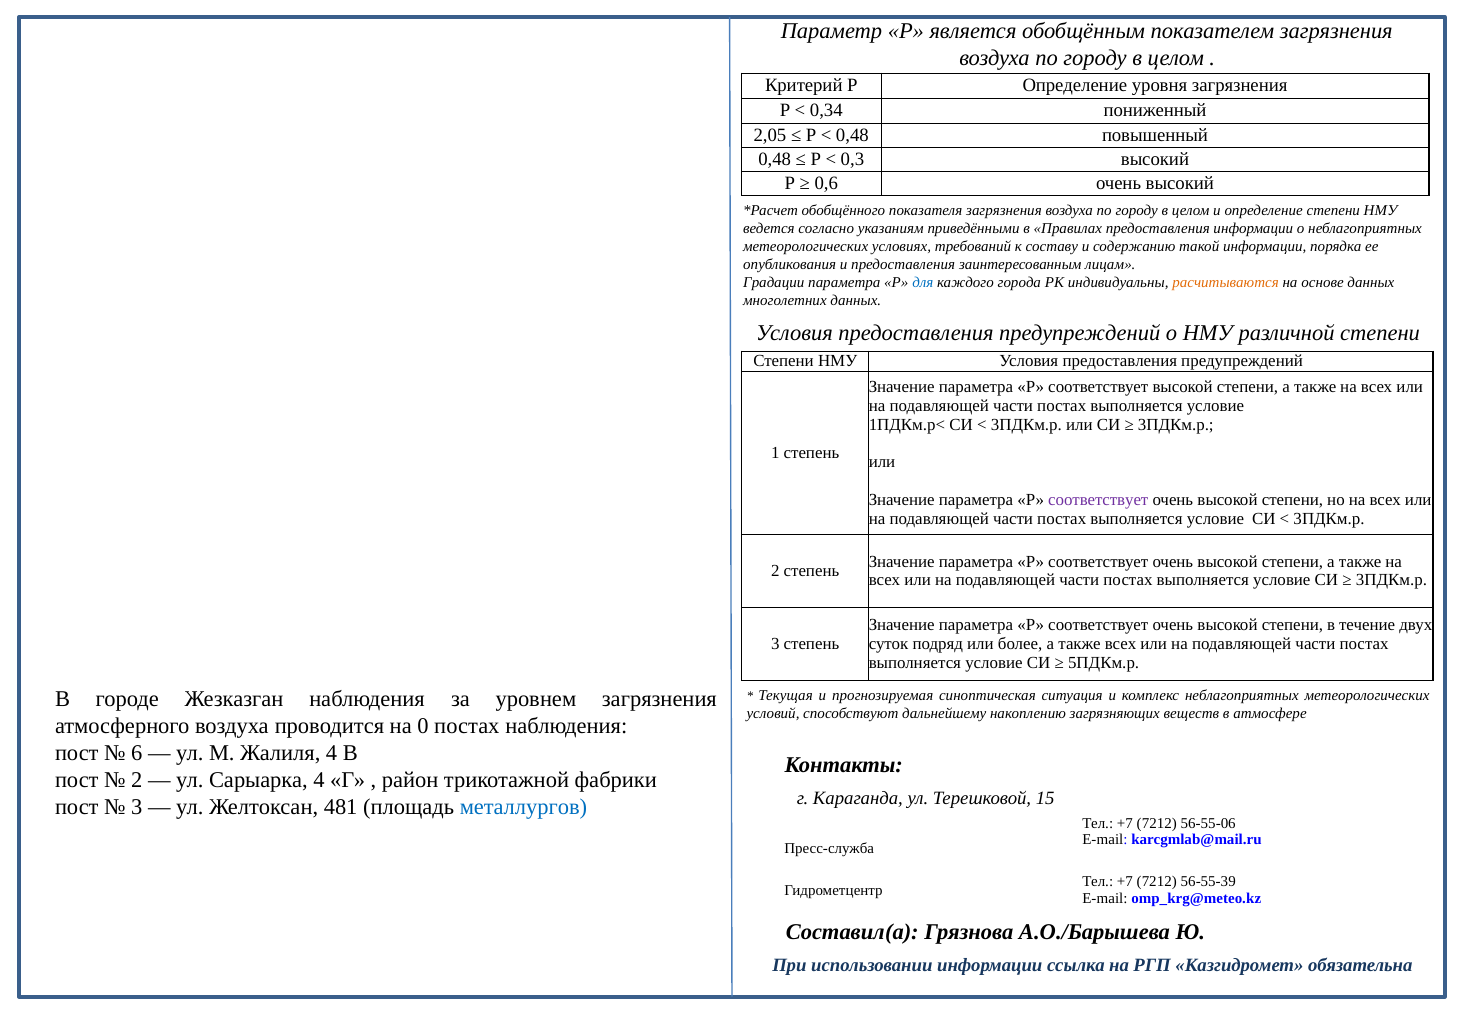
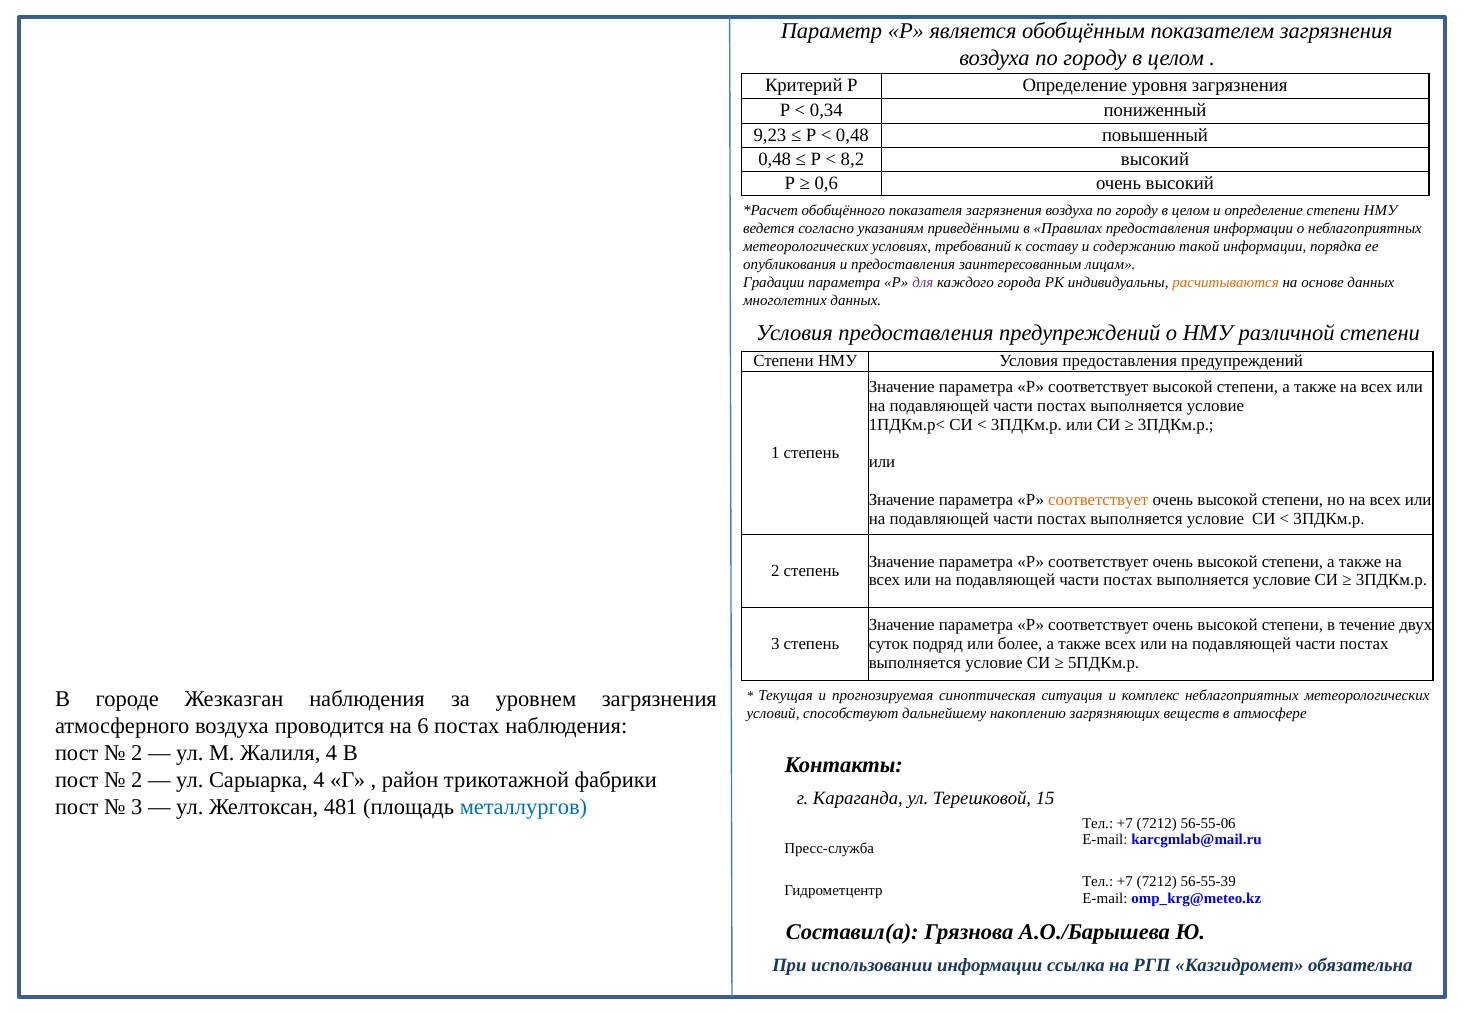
2,05: 2,05 -> 9,23
0,3: 0,3 -> 8,2
для colour: blue -> purple
соответствует at (1098, 499) colour: purple -> orange
0: 0 -> 6
6 at (137, 753): 6 -> 2
